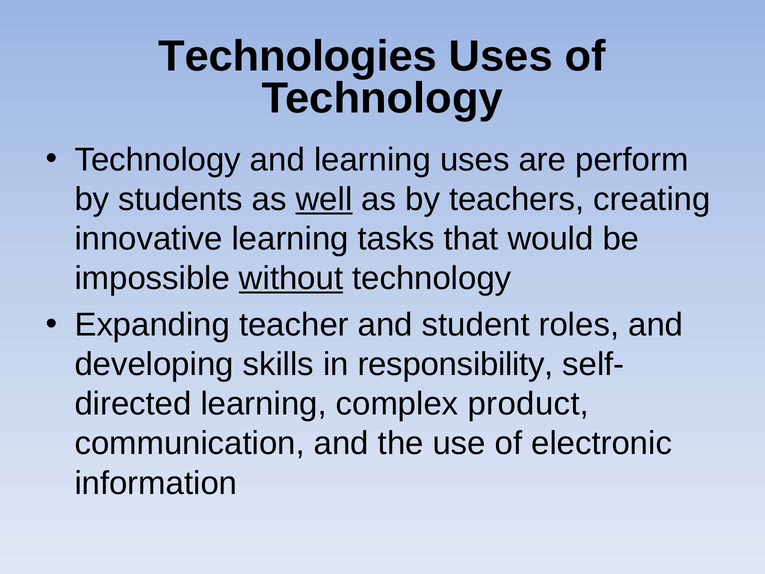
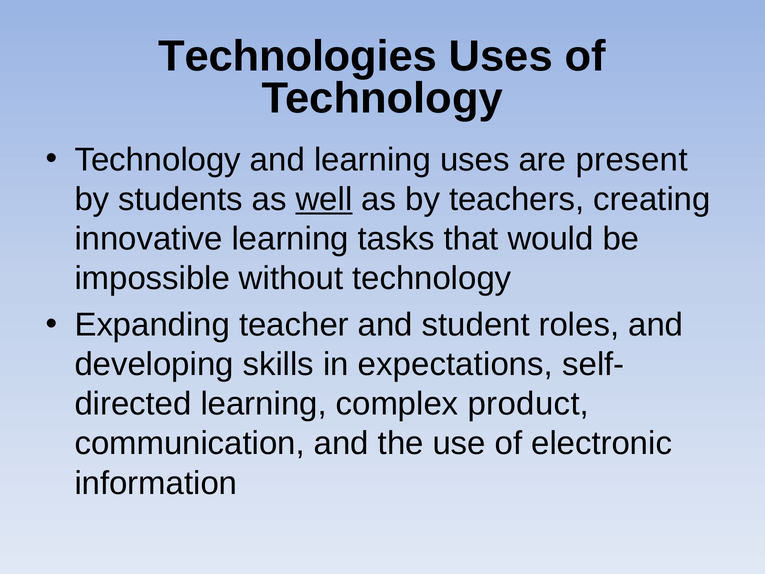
perform: perform -> present
without underline: present -> none
responsibility: responsibility -> expectations
